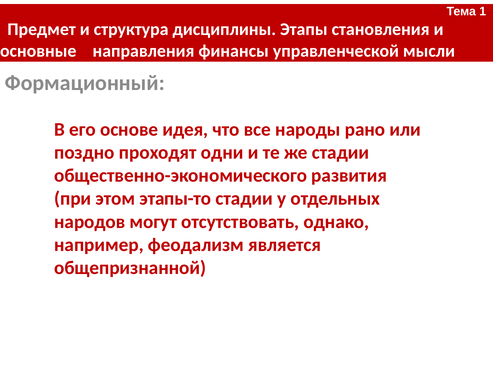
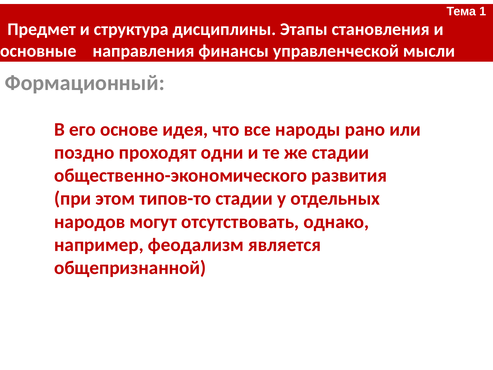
этапы-то: этапы-то -> типов-то
